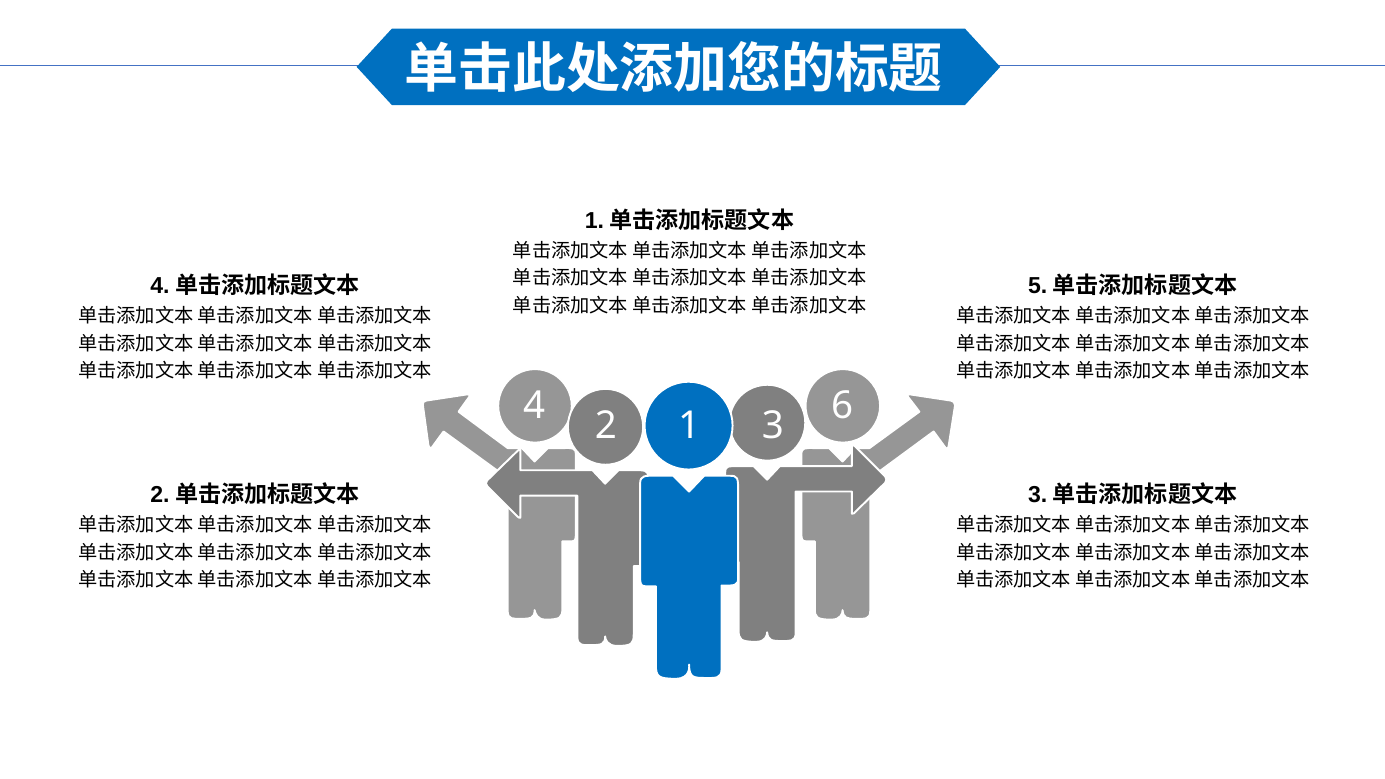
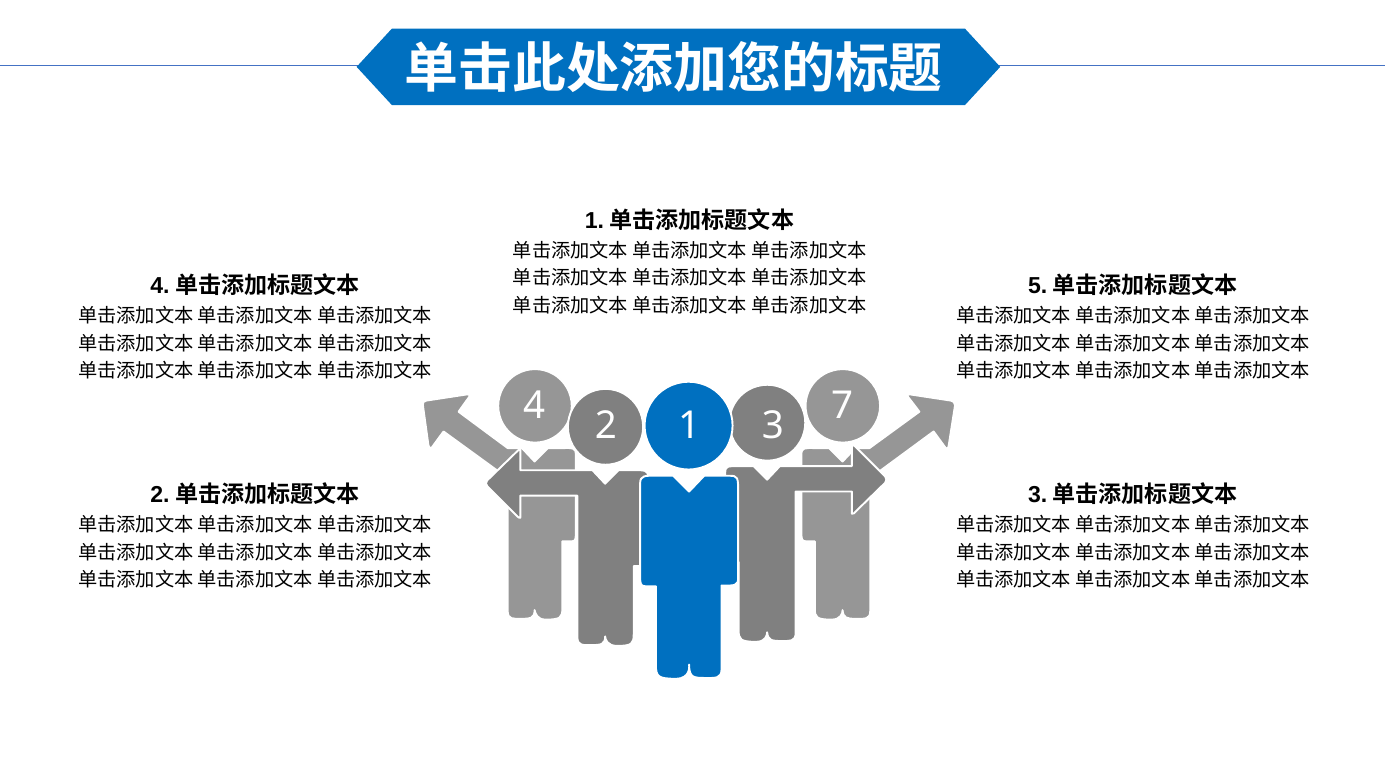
6: 6 -> 7
